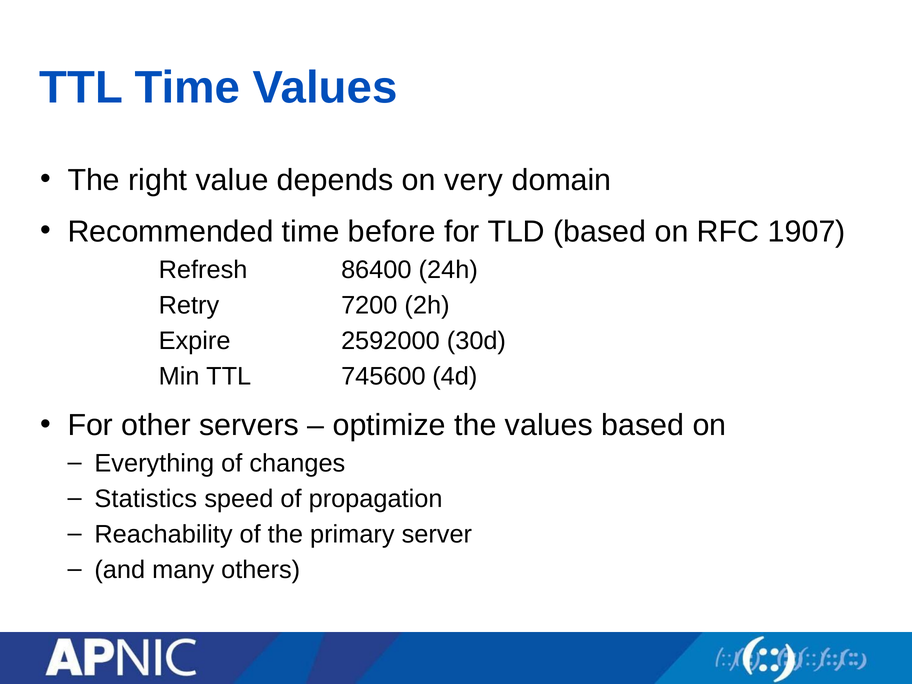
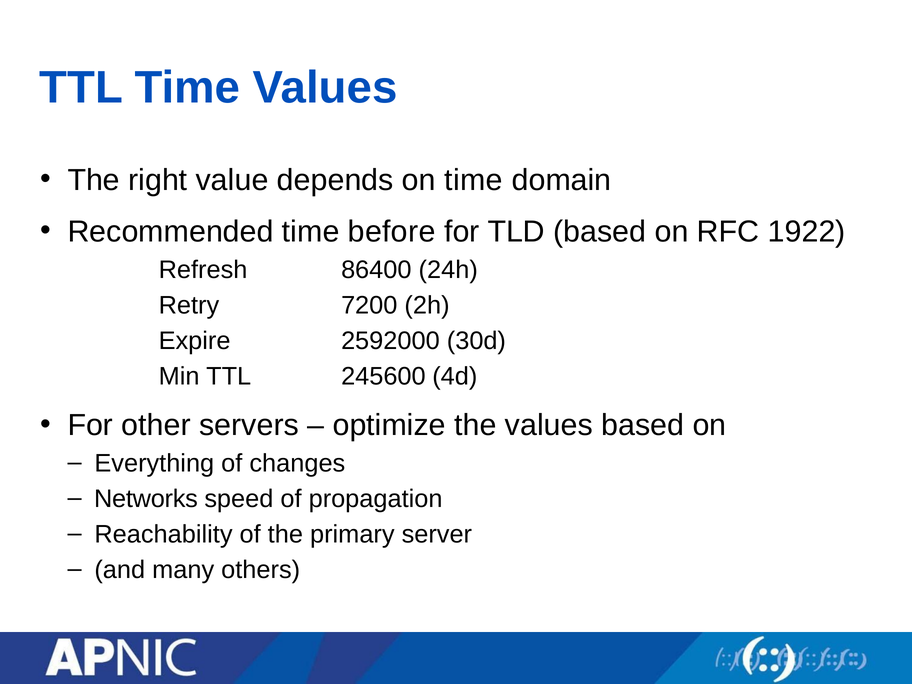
on very: very -> time
1907: 1907 -> 1922
745600: 745600 -> 245600
Statistics: Statistics -> Networks
